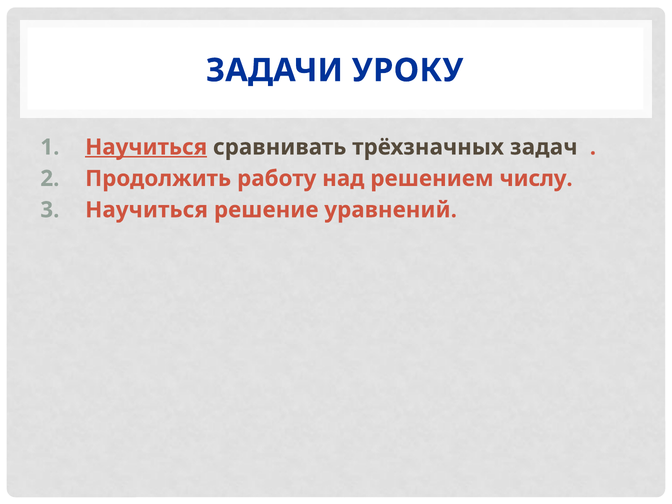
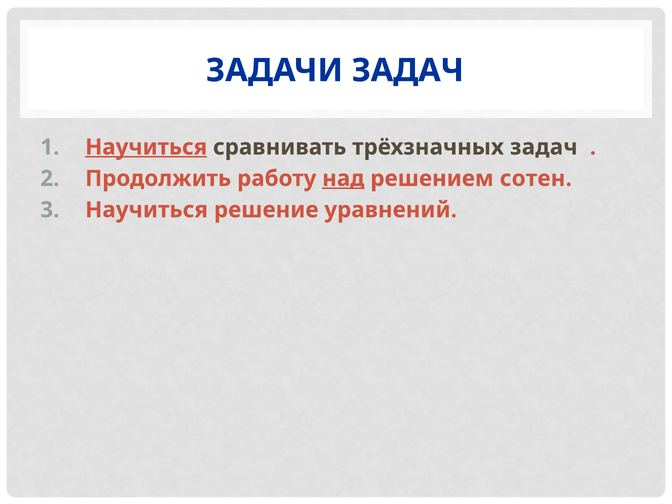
ЗАДАЧИ УРОКУ: УРОКУ -> ЗАДАЧ
над underline: none -> present
числу: числу -> сотен
